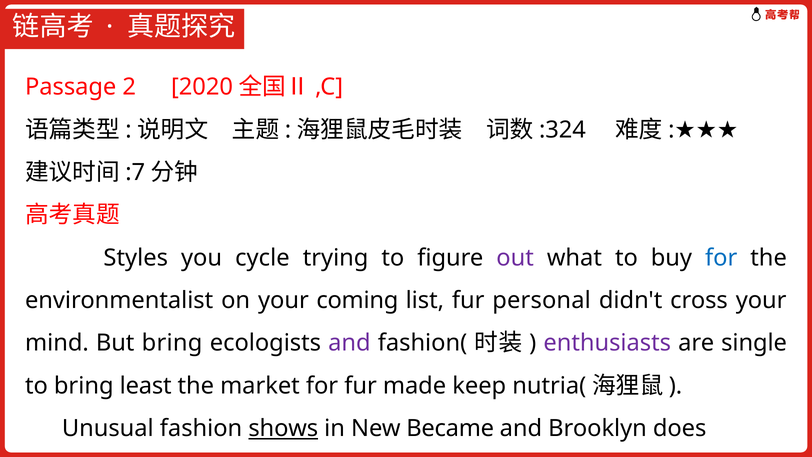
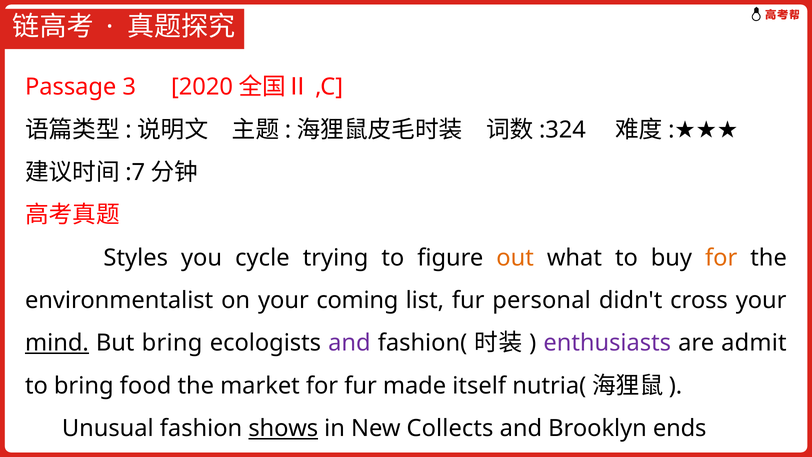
2: 2 -> 3
out colour: purple -> orange
for at (721, 258) colour: blue -> orange
mind underline: none -> present
single: single -> admit
least: least -> food
keep: keep -> itself
Became: Became -> Collects
does: does -> ends
